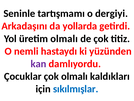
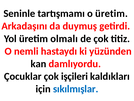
o dergiyi: dergiyi -> üretim
yollarda: yollarda -> duymuş
kan colour: purple -> black
çok olmalı: olmalı -> işçileri
